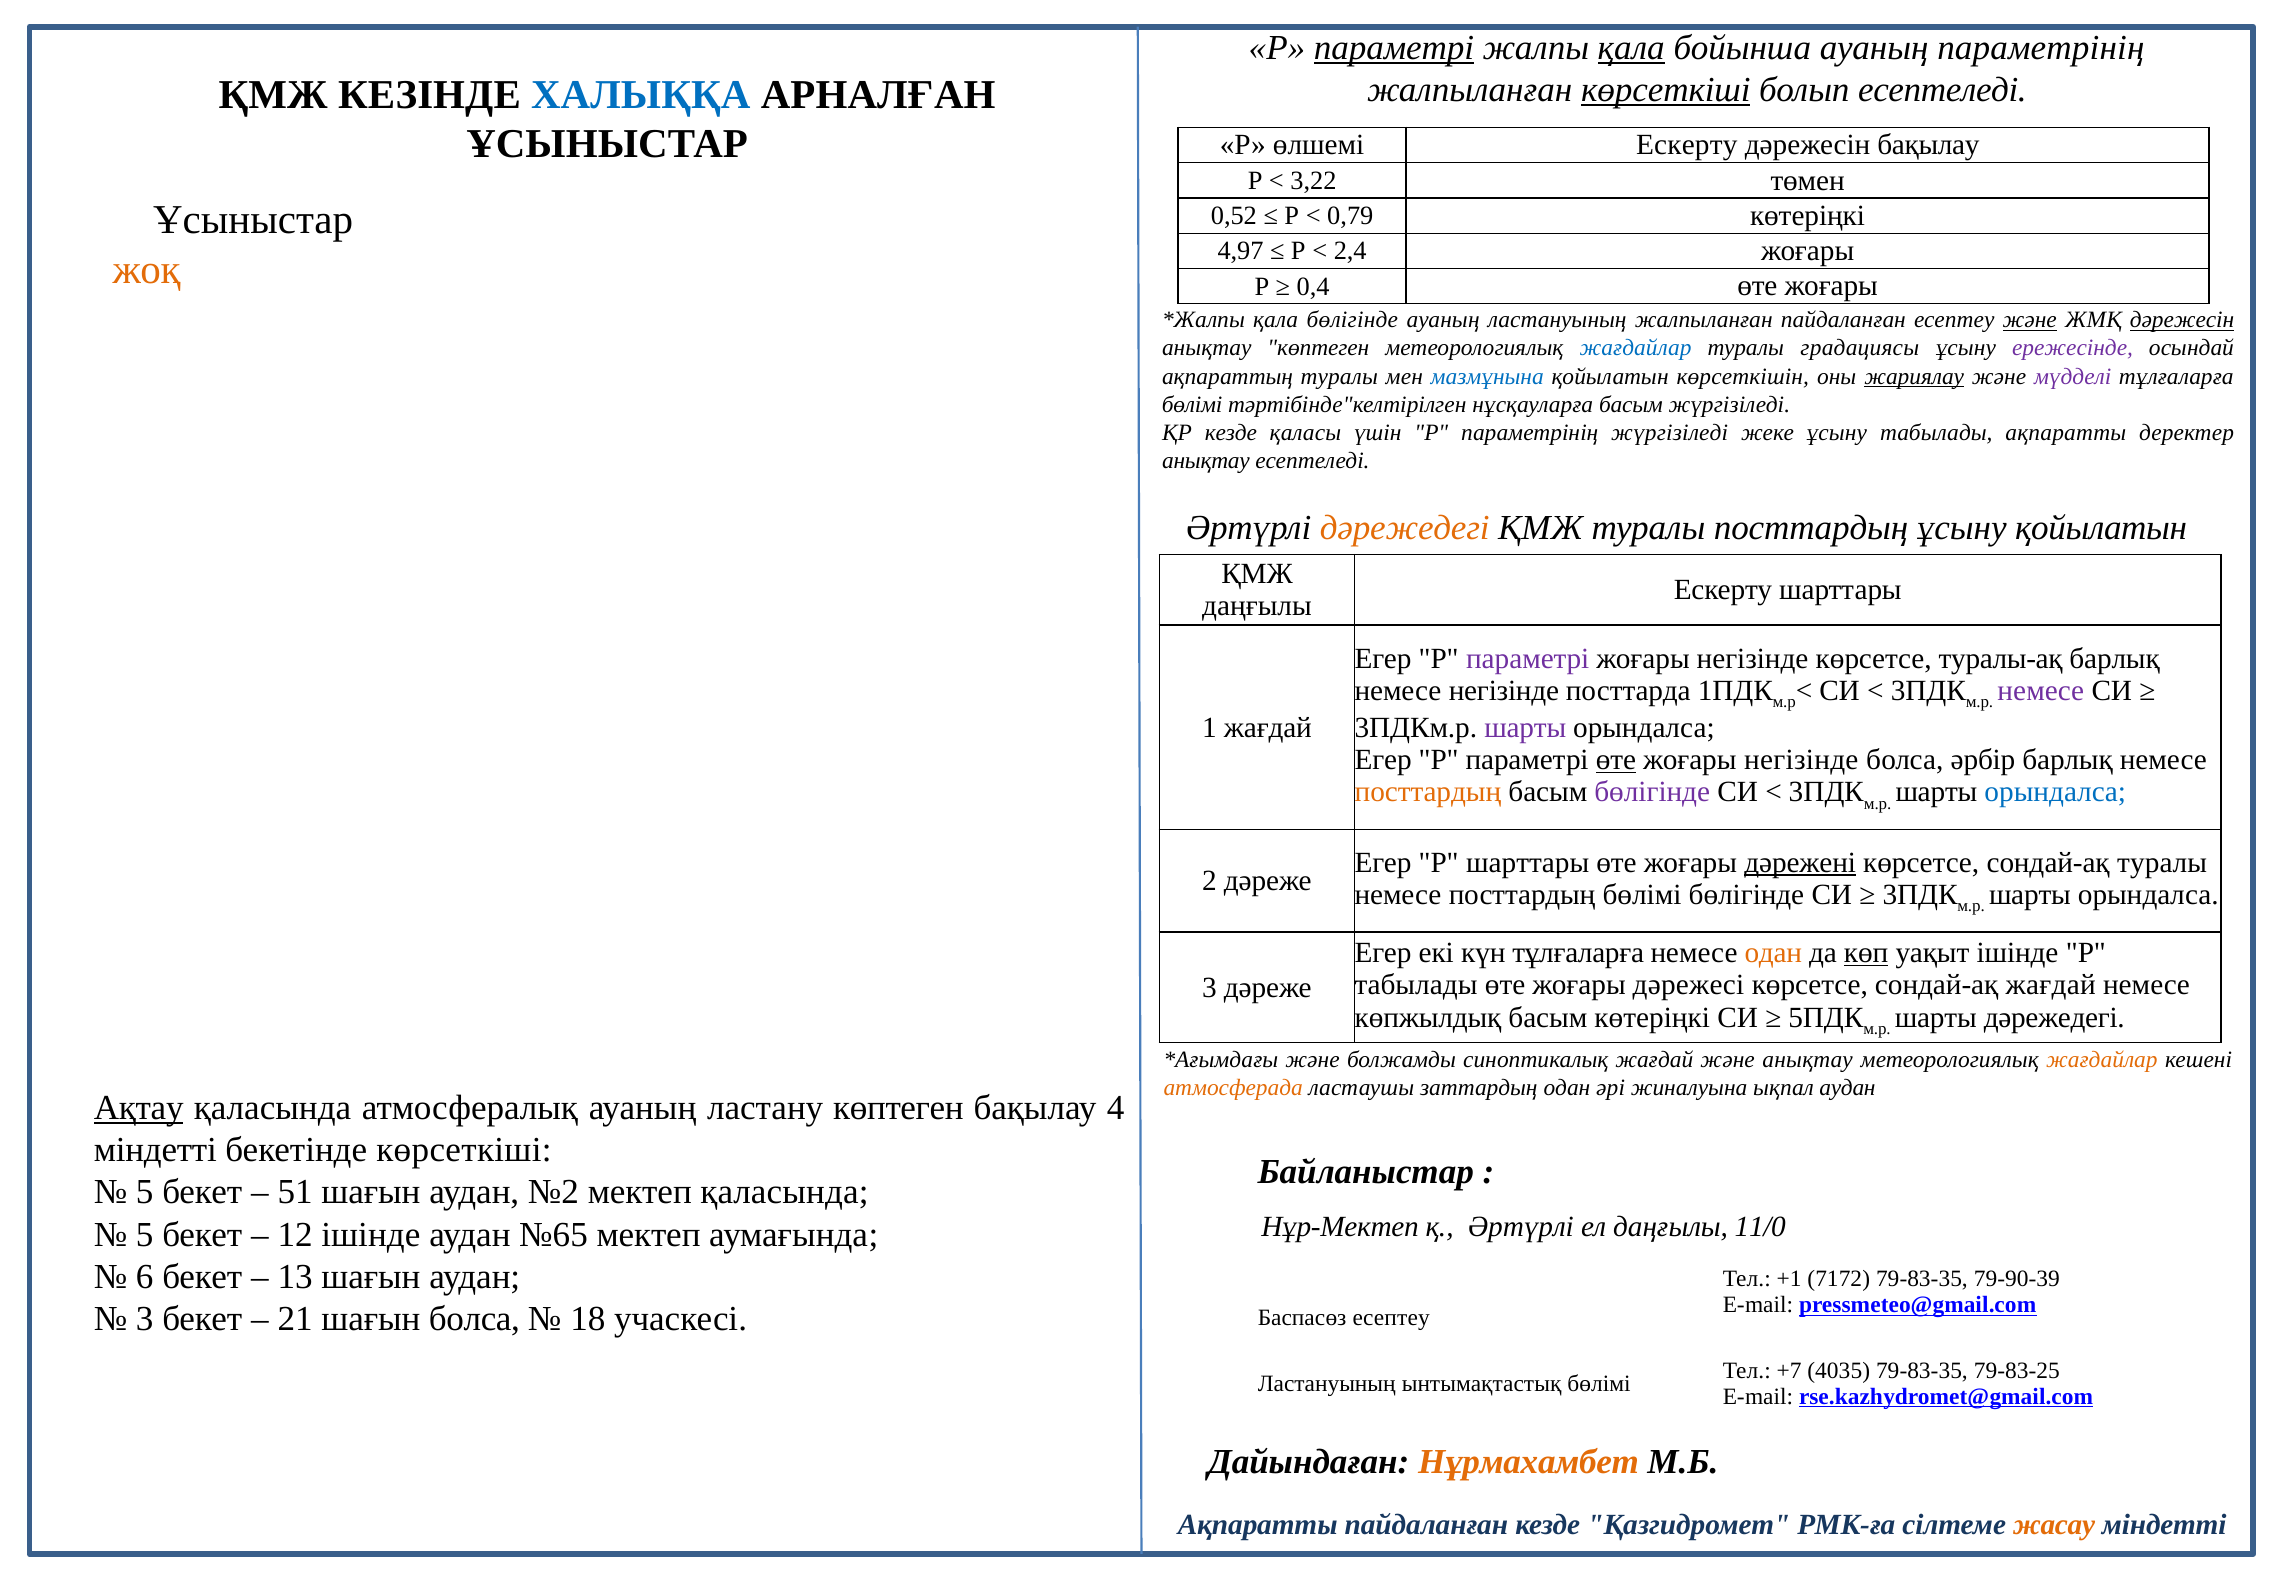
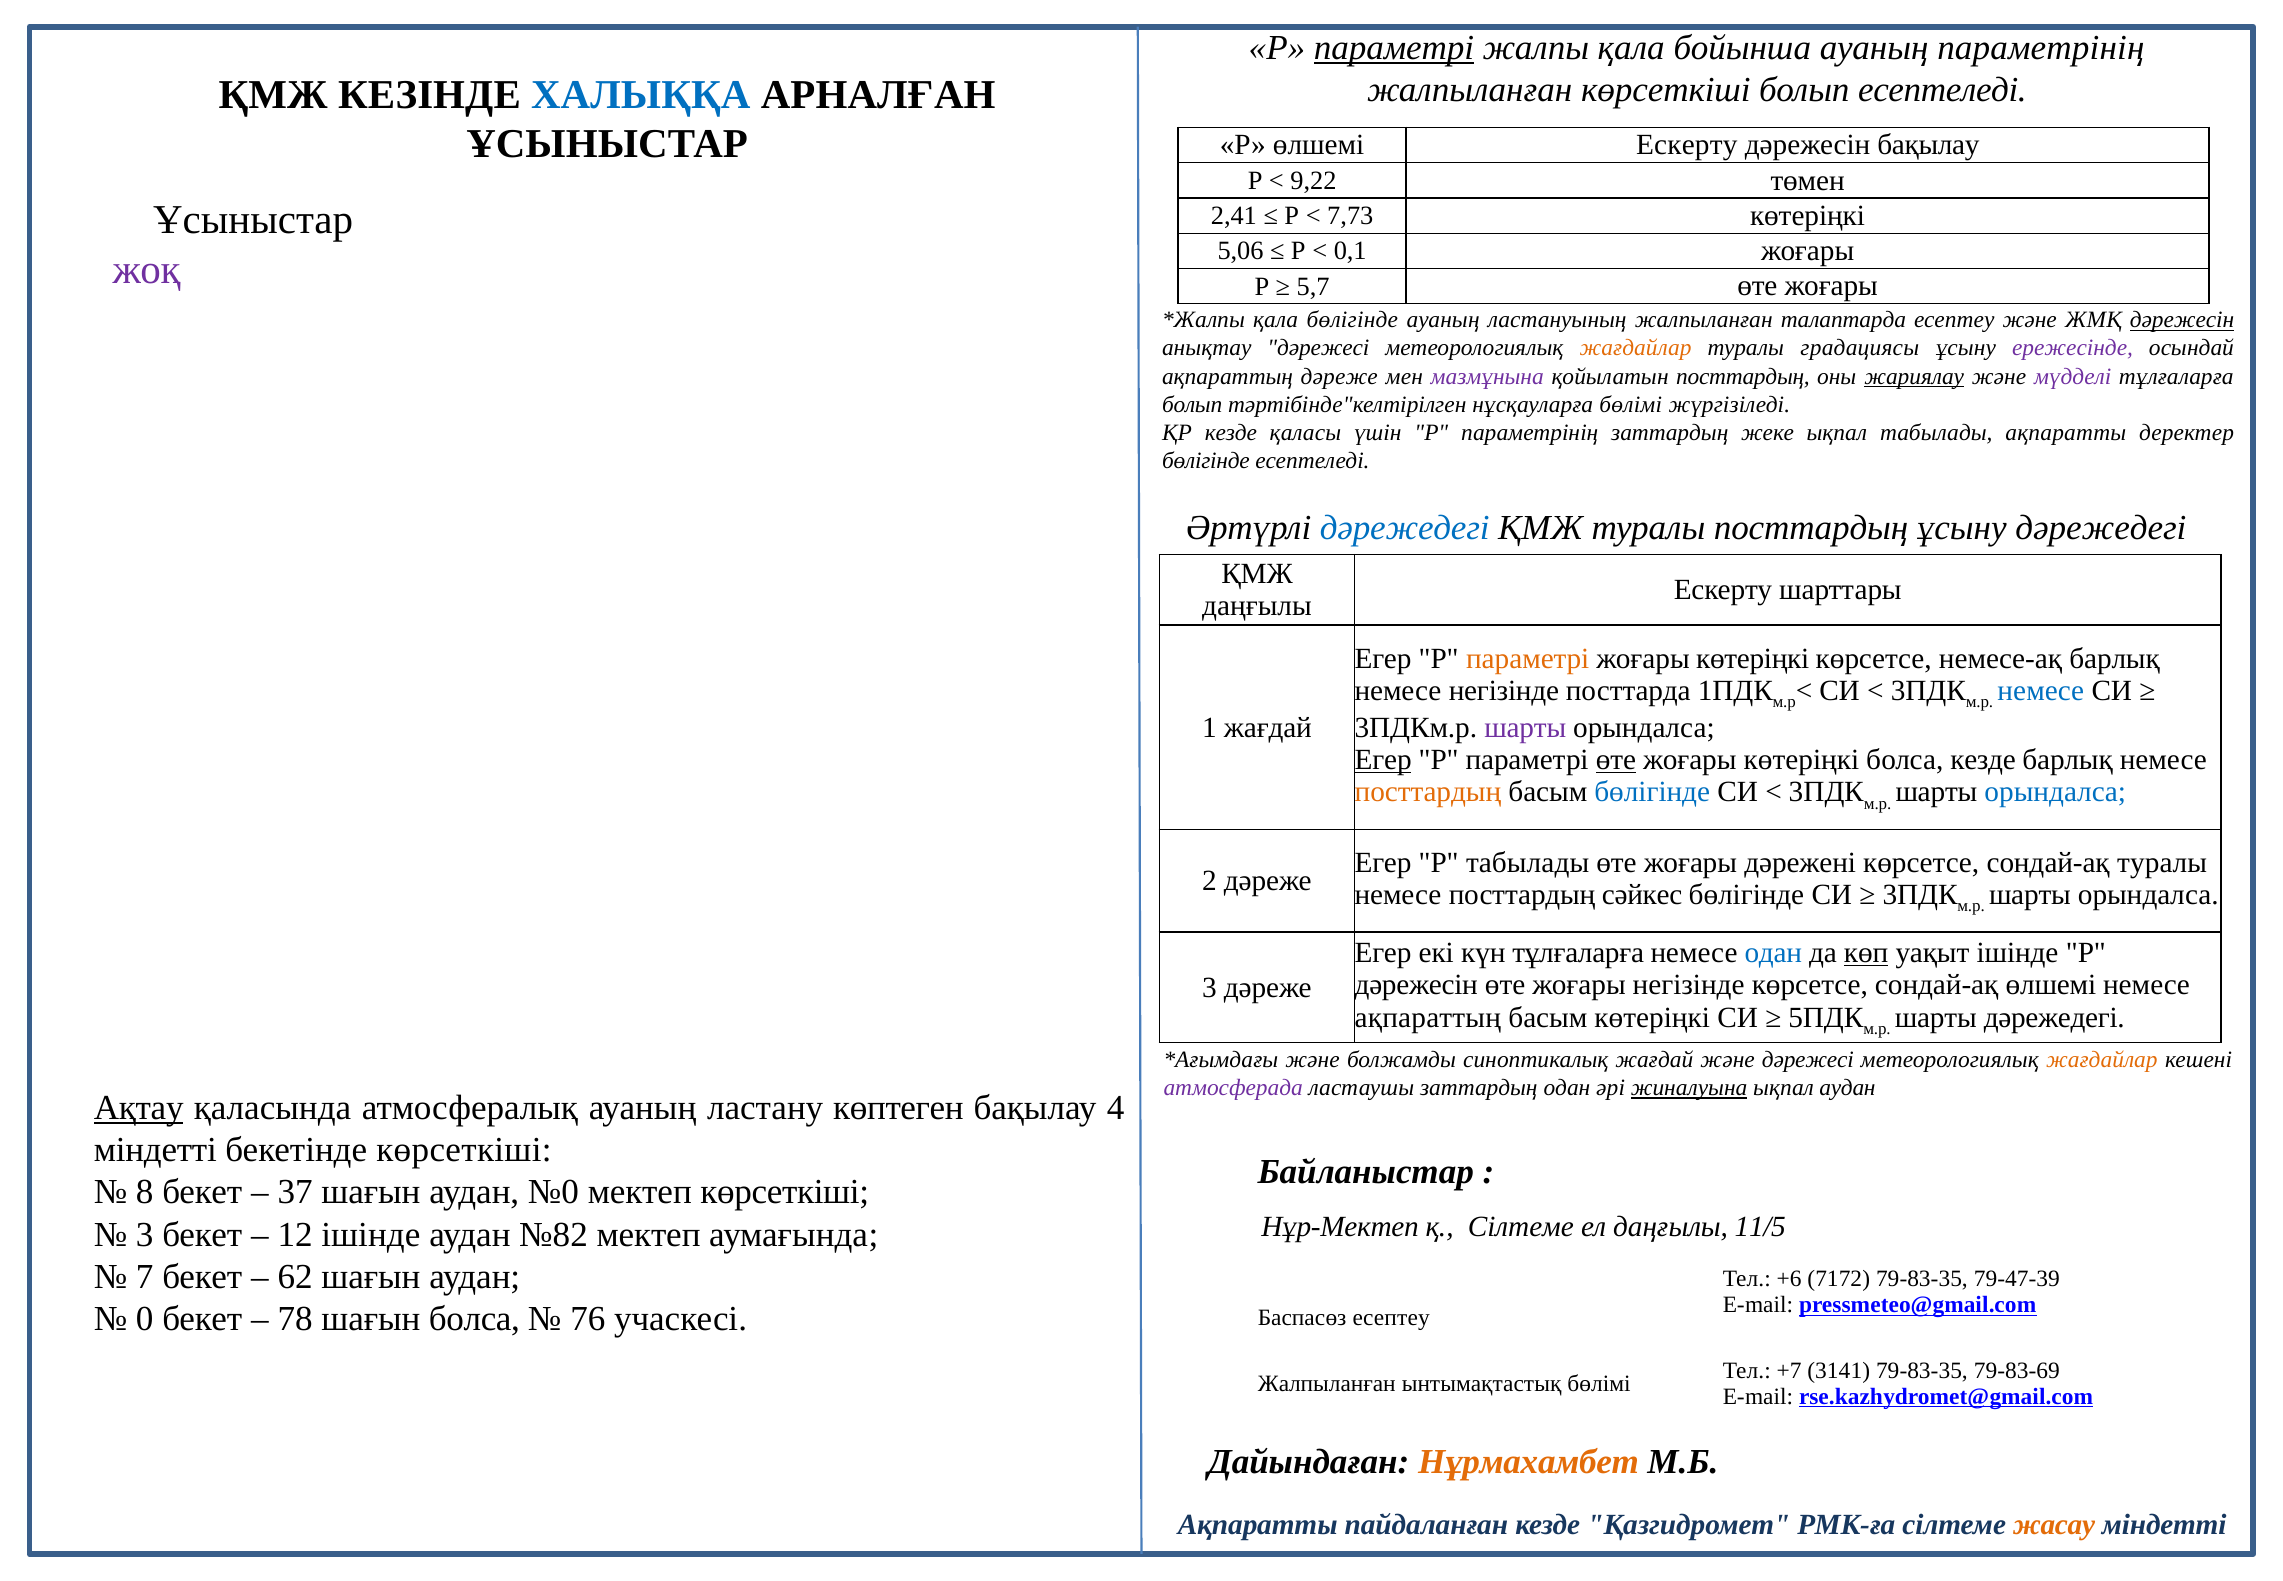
қала at (1631, 48) underline: present -> none
көрсеткіші at (1666, 90) underline: present -> none
3,22: 3,22 -> 9,22
0,52: 0,52 -> 2,41
0,79: 0,79 -> 7,73
4,97: 4,97 -> 5,06
2,4: 2,4 -> 0,1
жоқ colour: orange -> purple
0,4: 0,4 -> 5,7
жалпыланған пайдаланған: пайдаланған -> талаптарда
және at (2030, 320) underline: present -> none
анықтау көптеген: көптеген -> дәрежесі
жағдайлар at (1636, 348) colour: blue -> orange
ақпараттың туралы: туралы -> дәреже
мазмұнына colour: blue -> purple
қойылатын көрсеткішін: көрсеткішін -> посттардың
бөлімі at (1192, 404): бөлімі -> болып
нұсқауларға басым: басым -> бөлімі
параметрінің жүргізіледі: жүргізіледі -> заттардың
жеке ұсыну: ұсыну -> ықпал
анықтау at (1206, 460): анықтау -> бөлігінде
дәрежедегі at (1405, 528) colour: orange -> blue
ұсыну қойылатын: қойылатын -> дәрежедегі
параметрі at (1528, 658) colour: purple -> orange
негізінде at (1753, 658): негізінде -> көтеріңкі
туралы-ақ: туралы-ақ -> немесе-ақ
немесе at (2041, 690) colour: purple -> blue
Егер at (1383, 760) underline: none -> present
негізінде at (1801, 760): негізінде -> көтеріңкі
болса әрбір: әрбір -> кезде
бөлігінде at (1652, 792) colour: purple -> blue
Р шарттары: шарттары -> табылады
дәрежені underline: present -> none
посттардың бөлімі: бөлімі -> сәйкес
одан at (1773, 953) colour: orange -> blue
табылады at (1416, 985): табылады -> дәрежесін
жоғары дәрежесі: дәрежесі -> негізінде
сондай-ақ жағдай: жағдай -> өлшемі
көпжылдық at (1428, 1017): көпжылдық -> ақпараттың
және анықтау: анықтау -> дәрежесі
атмосферада colour: orange -> purple
жиналуына underline: none -> present
5 at (145, 1192): 5 -> 8
51: 51 -> 37
№2: №2 -> №0
мектеп қаласында: қаласында -> көрсеткіші
қ Әртүрлі: Әртүрлі -> Сілтеме
11/0: 11/0 -> 11/5
5 at (145, 1234): 5 -> 3
№65: №65 -> №82
6: 6 -> 7
13: 13 -> 62
+1: +1 -> +6
79-90-39: 79-90-39 -> 79-47-39
3 at (145, 1318): 3 -> 0
21: 21 -> 78
18: 18 -> 76
4035: 4035 -> 3141
79-83-25: 79-83-25 -> 79-83-69
Ластануының at (1327, 1383): Ластануының -> Жалпыланған
